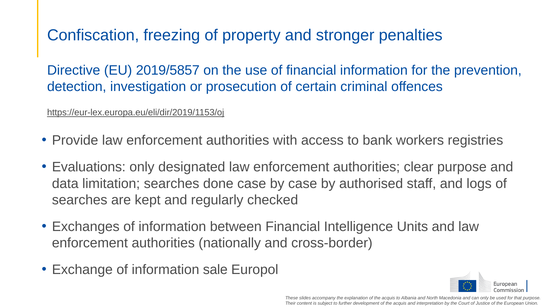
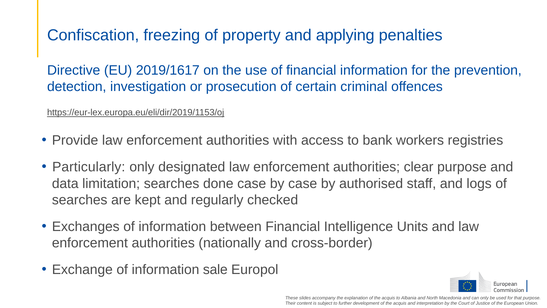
stronger: stronger -> applying
2019/5857: 2019/5857 -> 2019/1617
Evaluations: Evaluations -> Particularly
